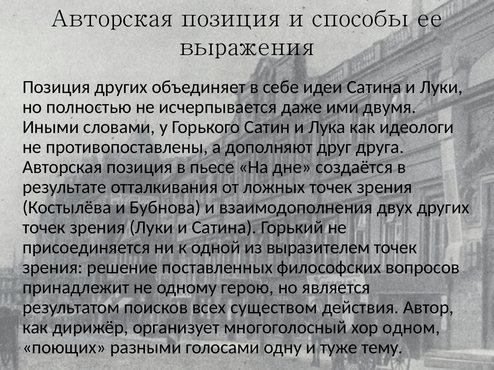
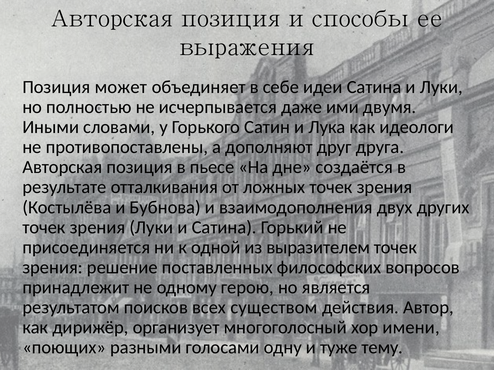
Позиция других: других -> может
одном: одном -> имени
